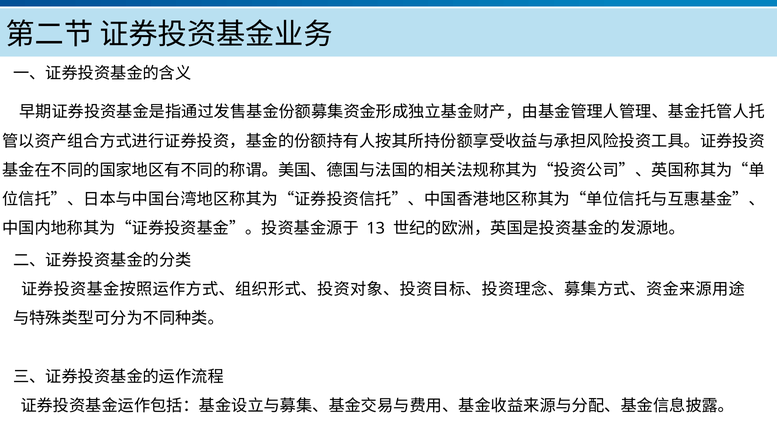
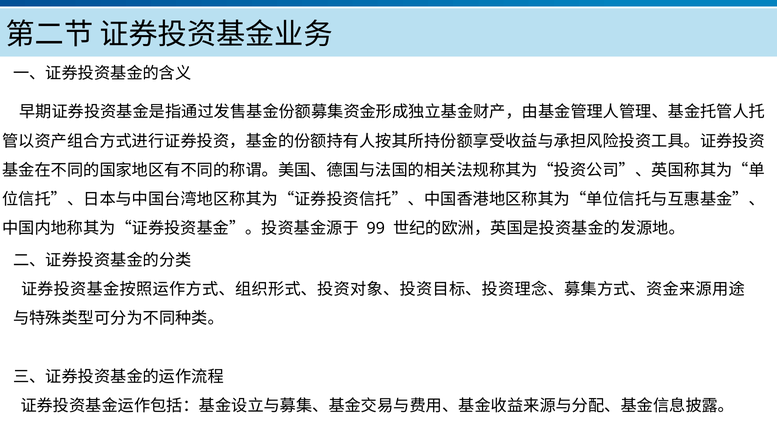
13: 13 -> 99
